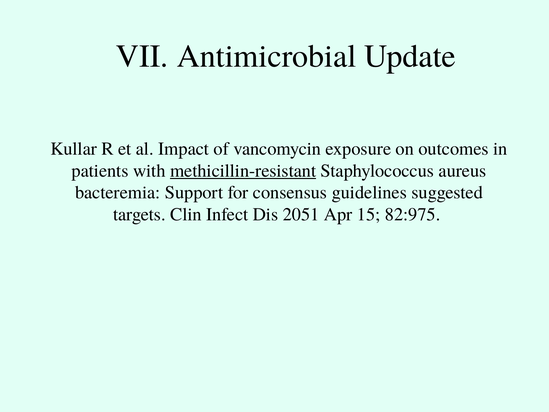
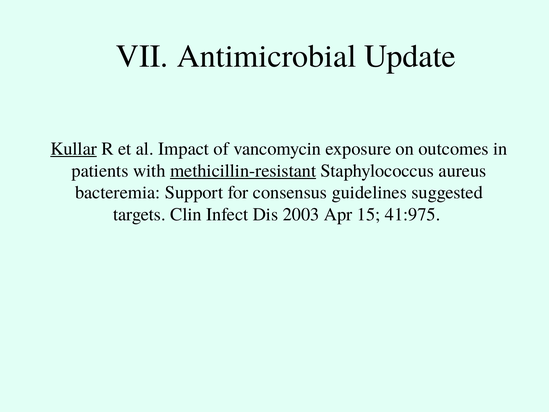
Kullar underline: none -> present
2051: 2051 -> 2003
82:975: 82:975 -> 41:975
